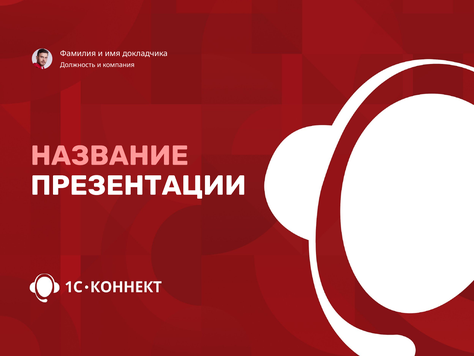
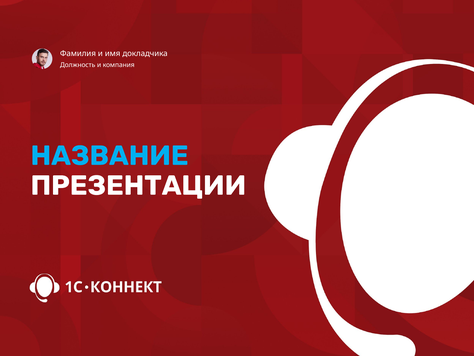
НАЗВАНИЕ colour: pink -> light blue
